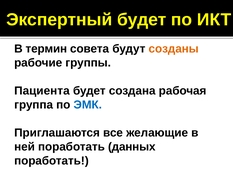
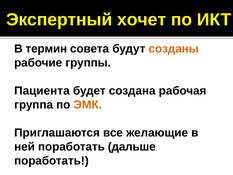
Экспертный будет: будет -> хочет
ЭМК colour: blue -> orange
данных: данных -> дальше
